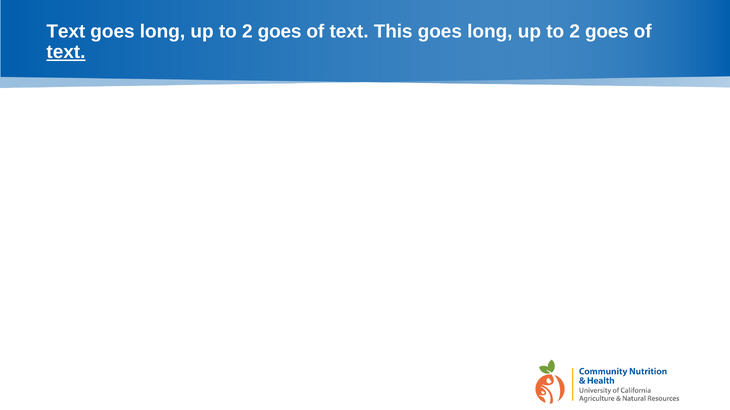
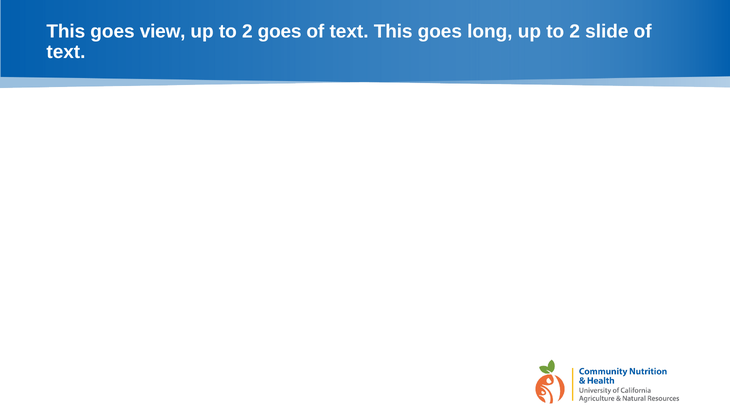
Text at (66, 32): Text -> This
long at (163, 32): long -> view
goes at (607, 32): goes -> slide
text at (66, 52) underline: present -> none
